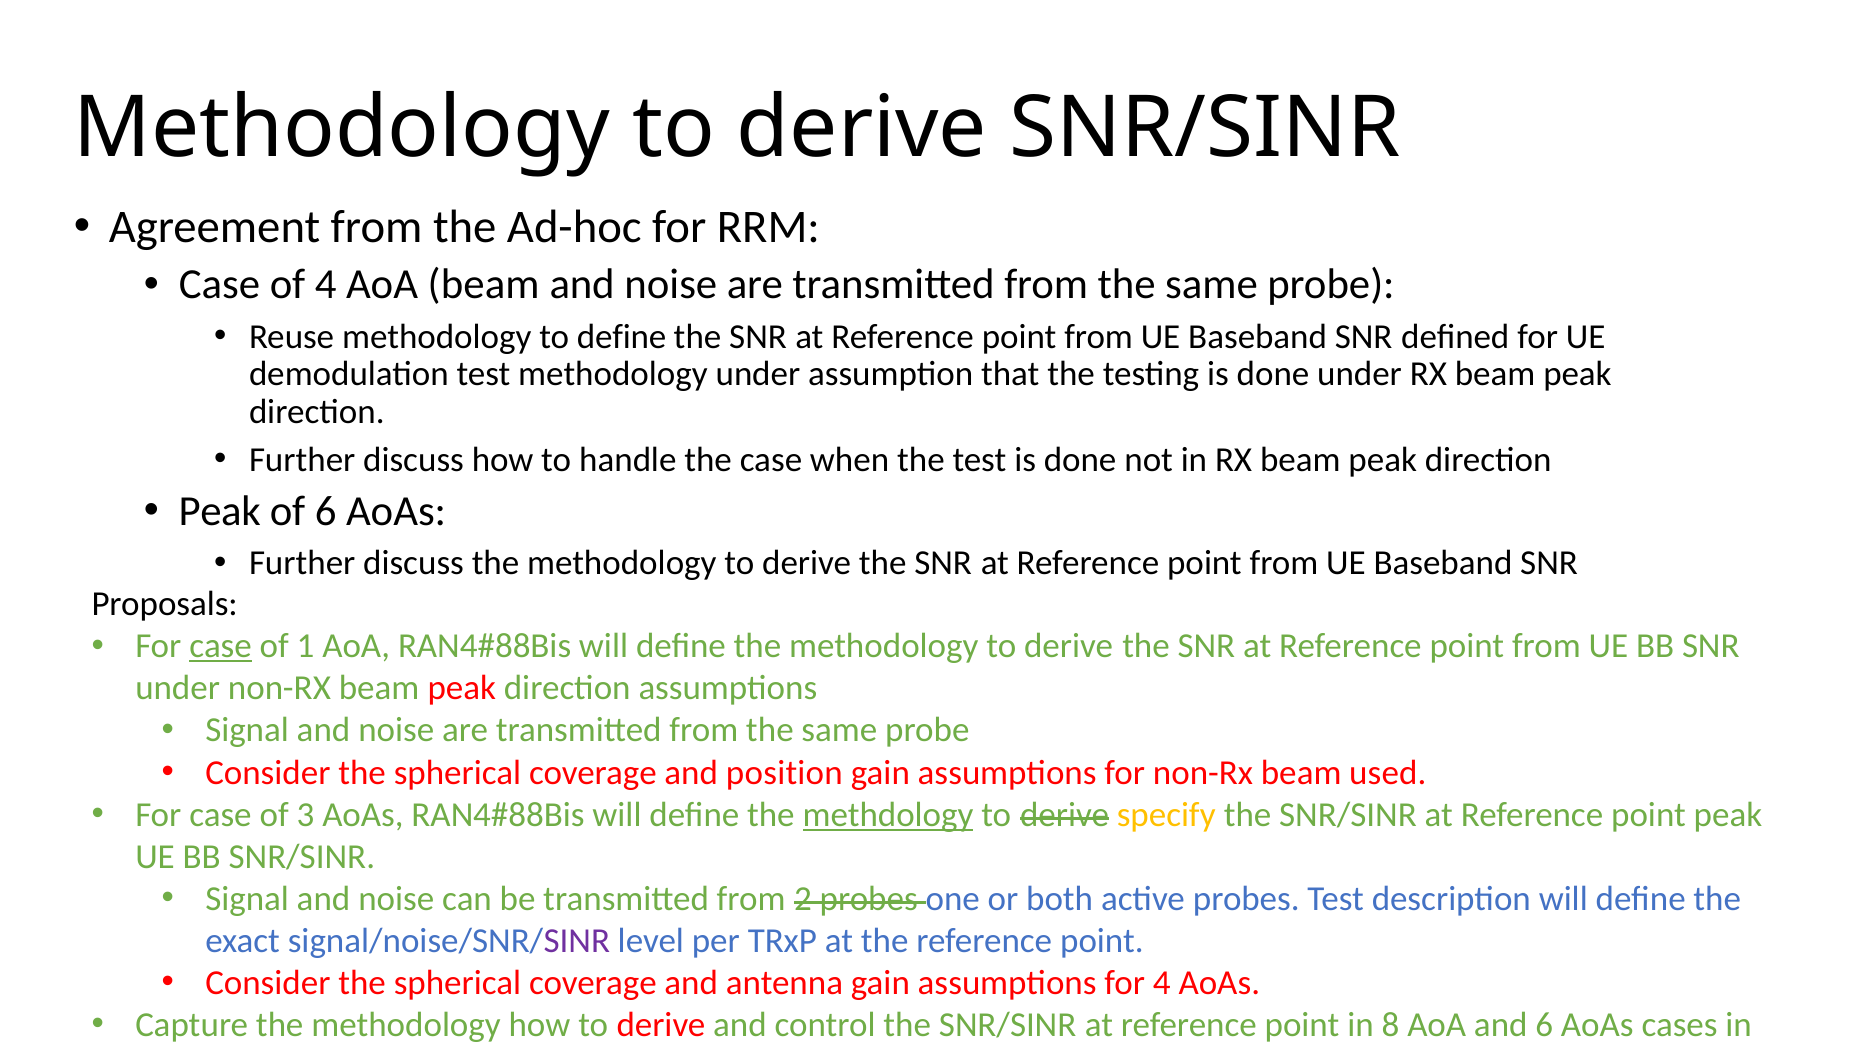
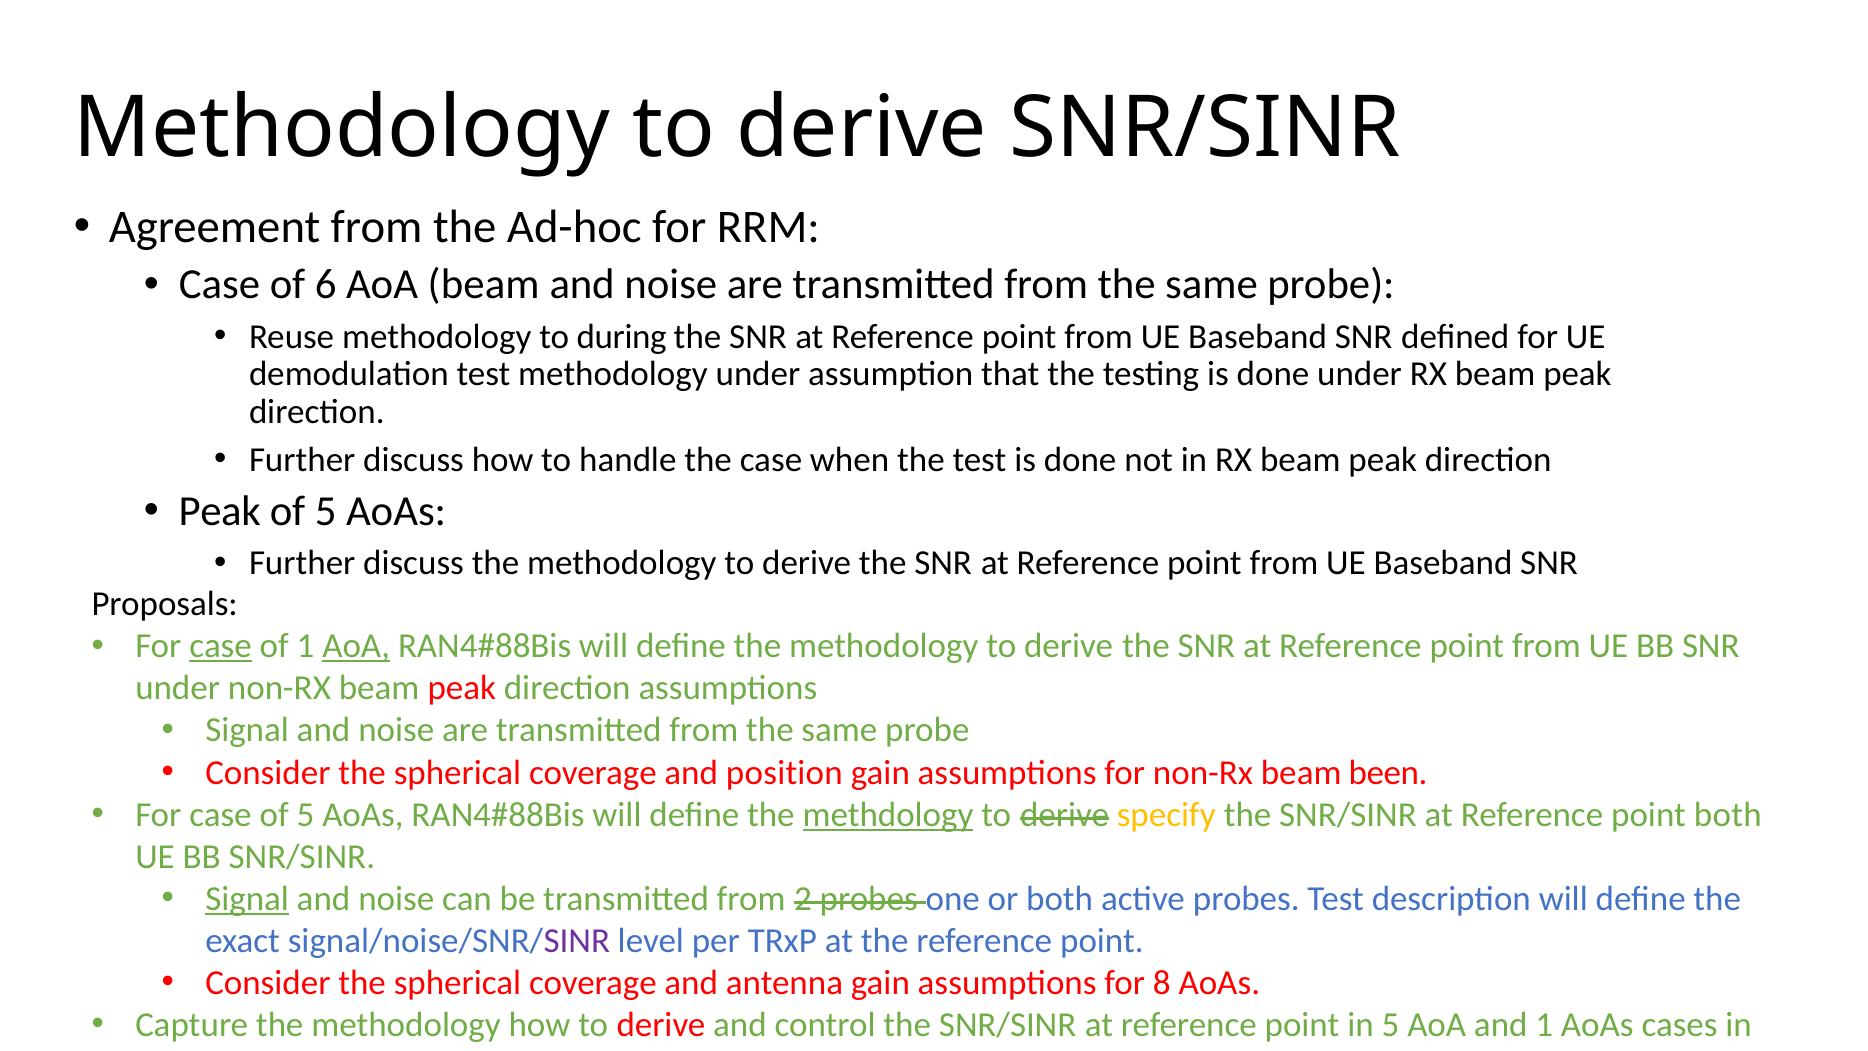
of 4: 4 -> 6
to define: define -> during
6 at (326, 511): 6 -> 5
AoA at (356, 646) underline: none -> present
used: used -> been
case of 3: 3 -> 5
point peak: peak -> both
Signal at (247, 898) underline: none -> present
for 4: 4 -> 8
in 8: 8 -> 5
and 6: 6 -> 1
